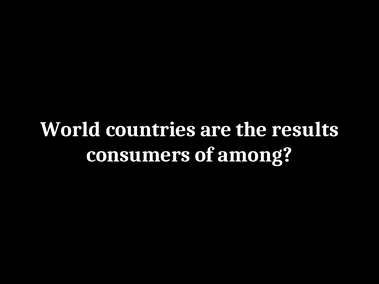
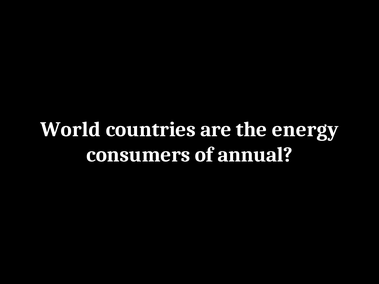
results: results -> energy
among: among -> annual
